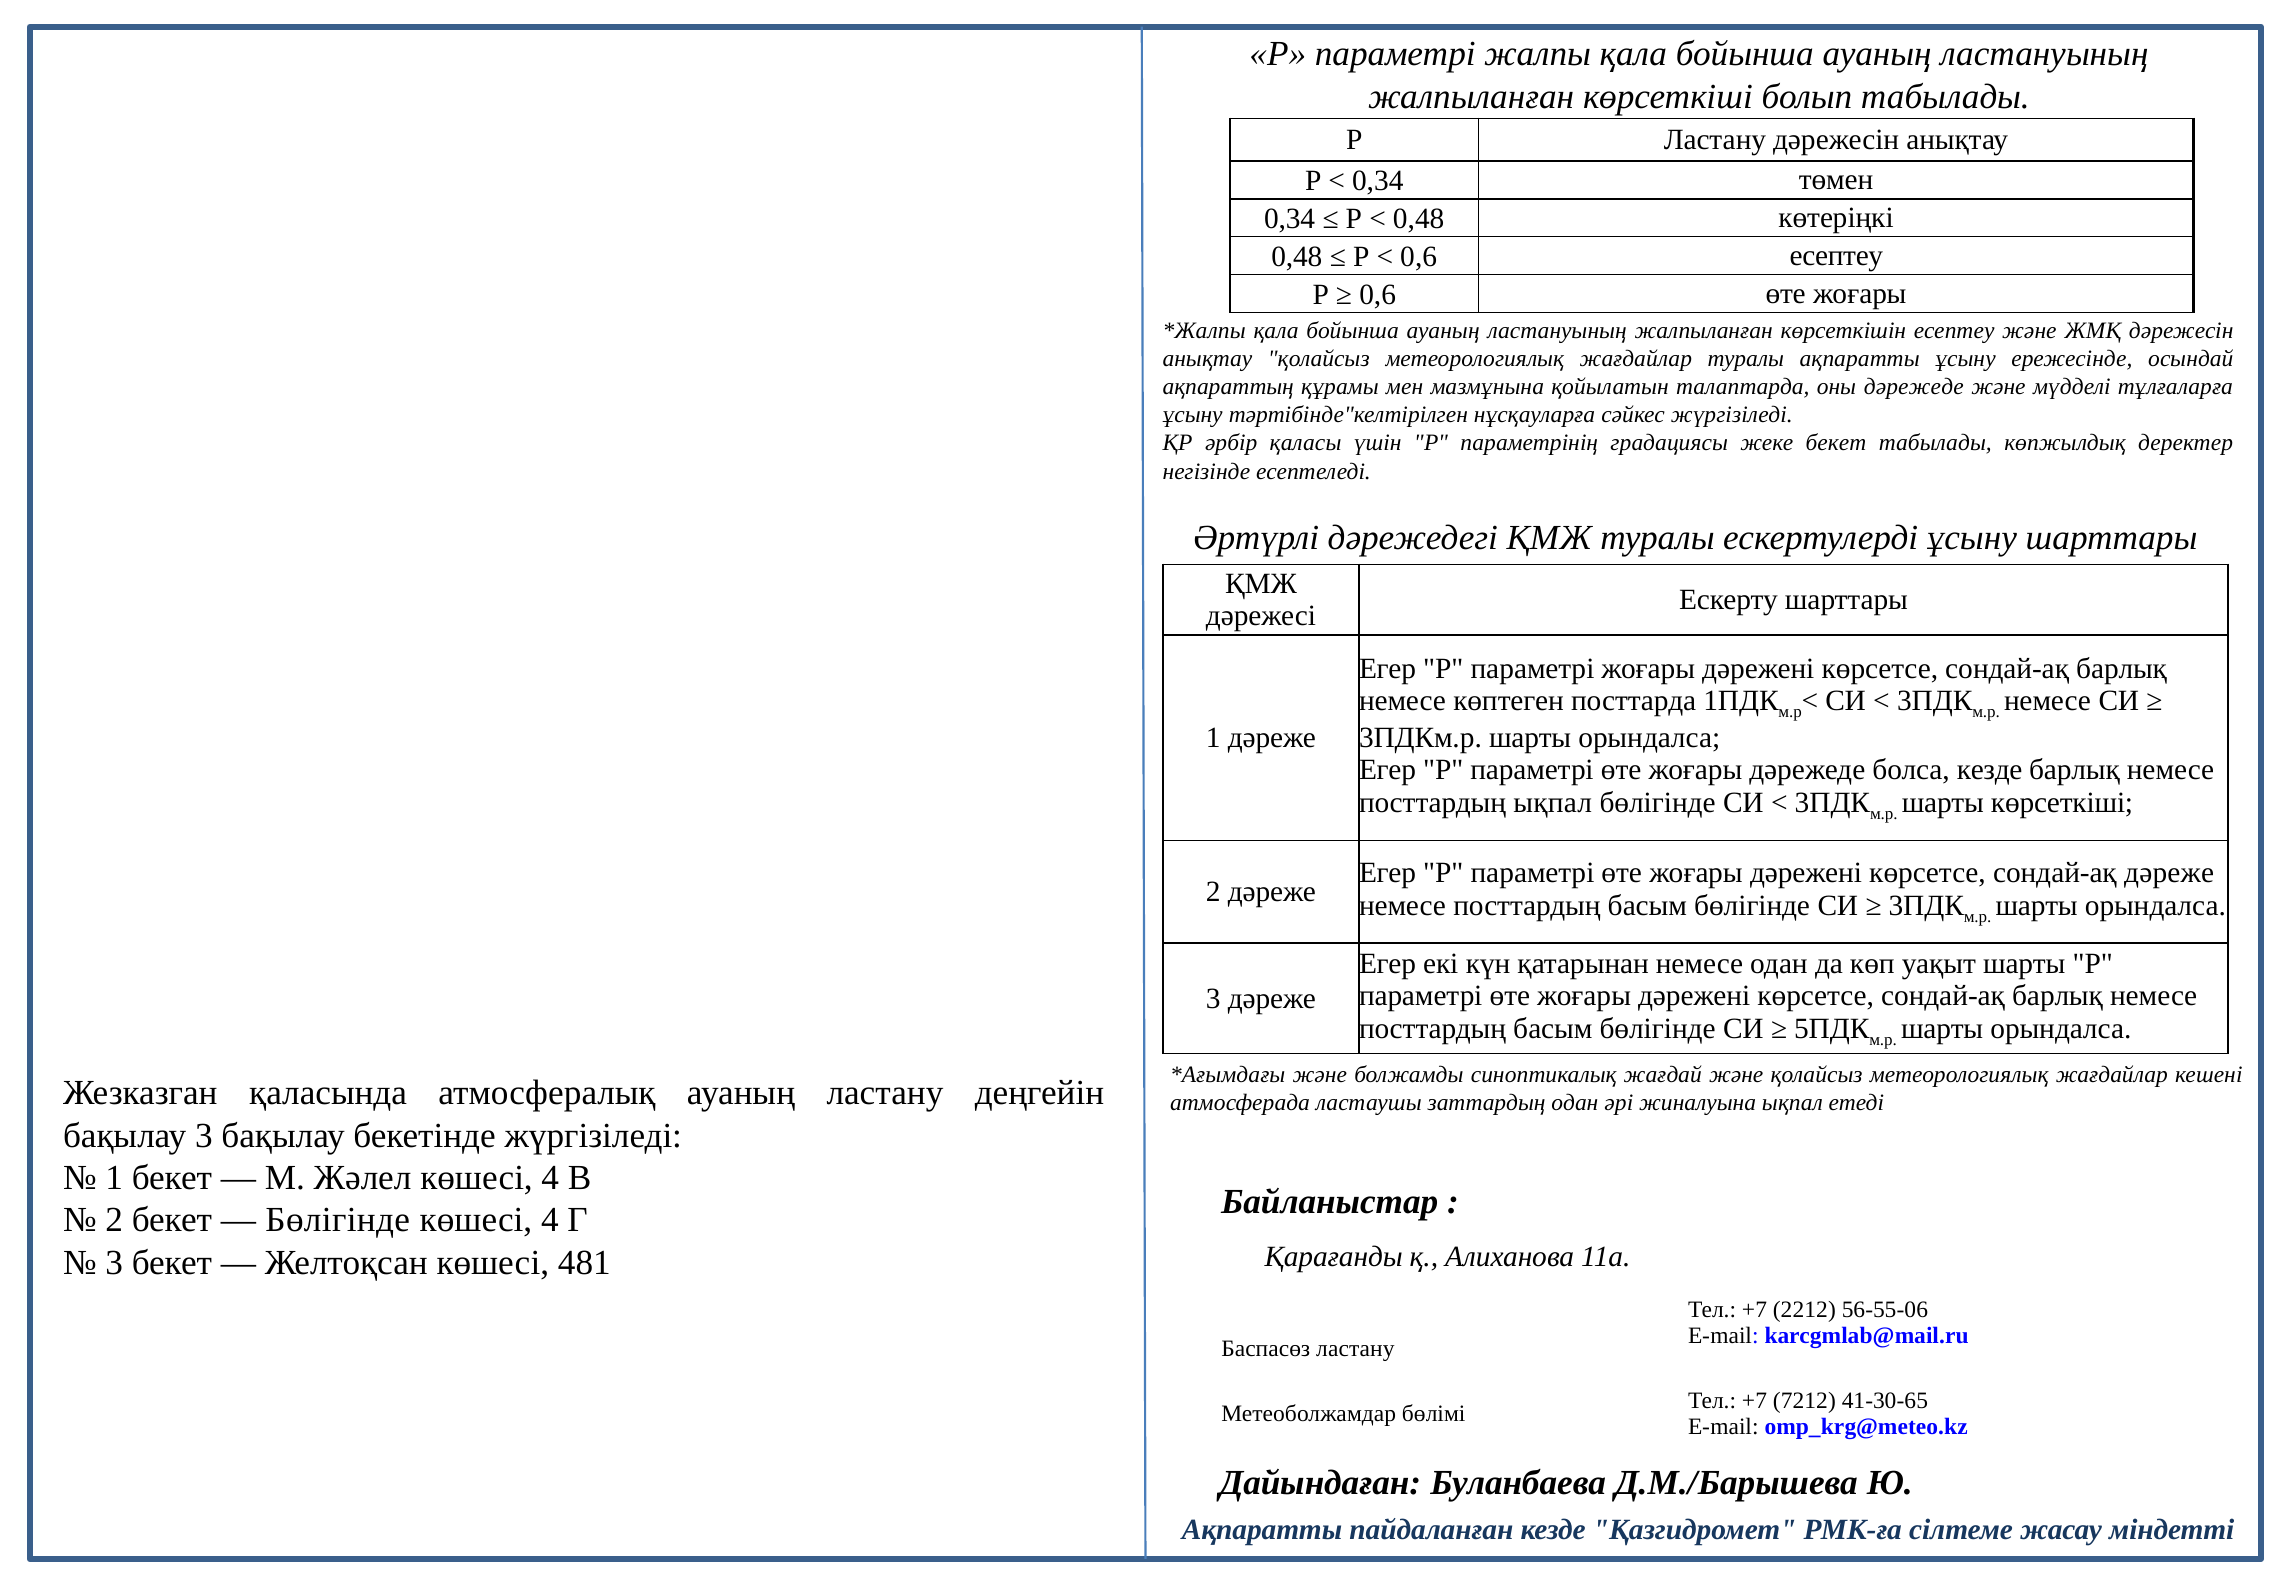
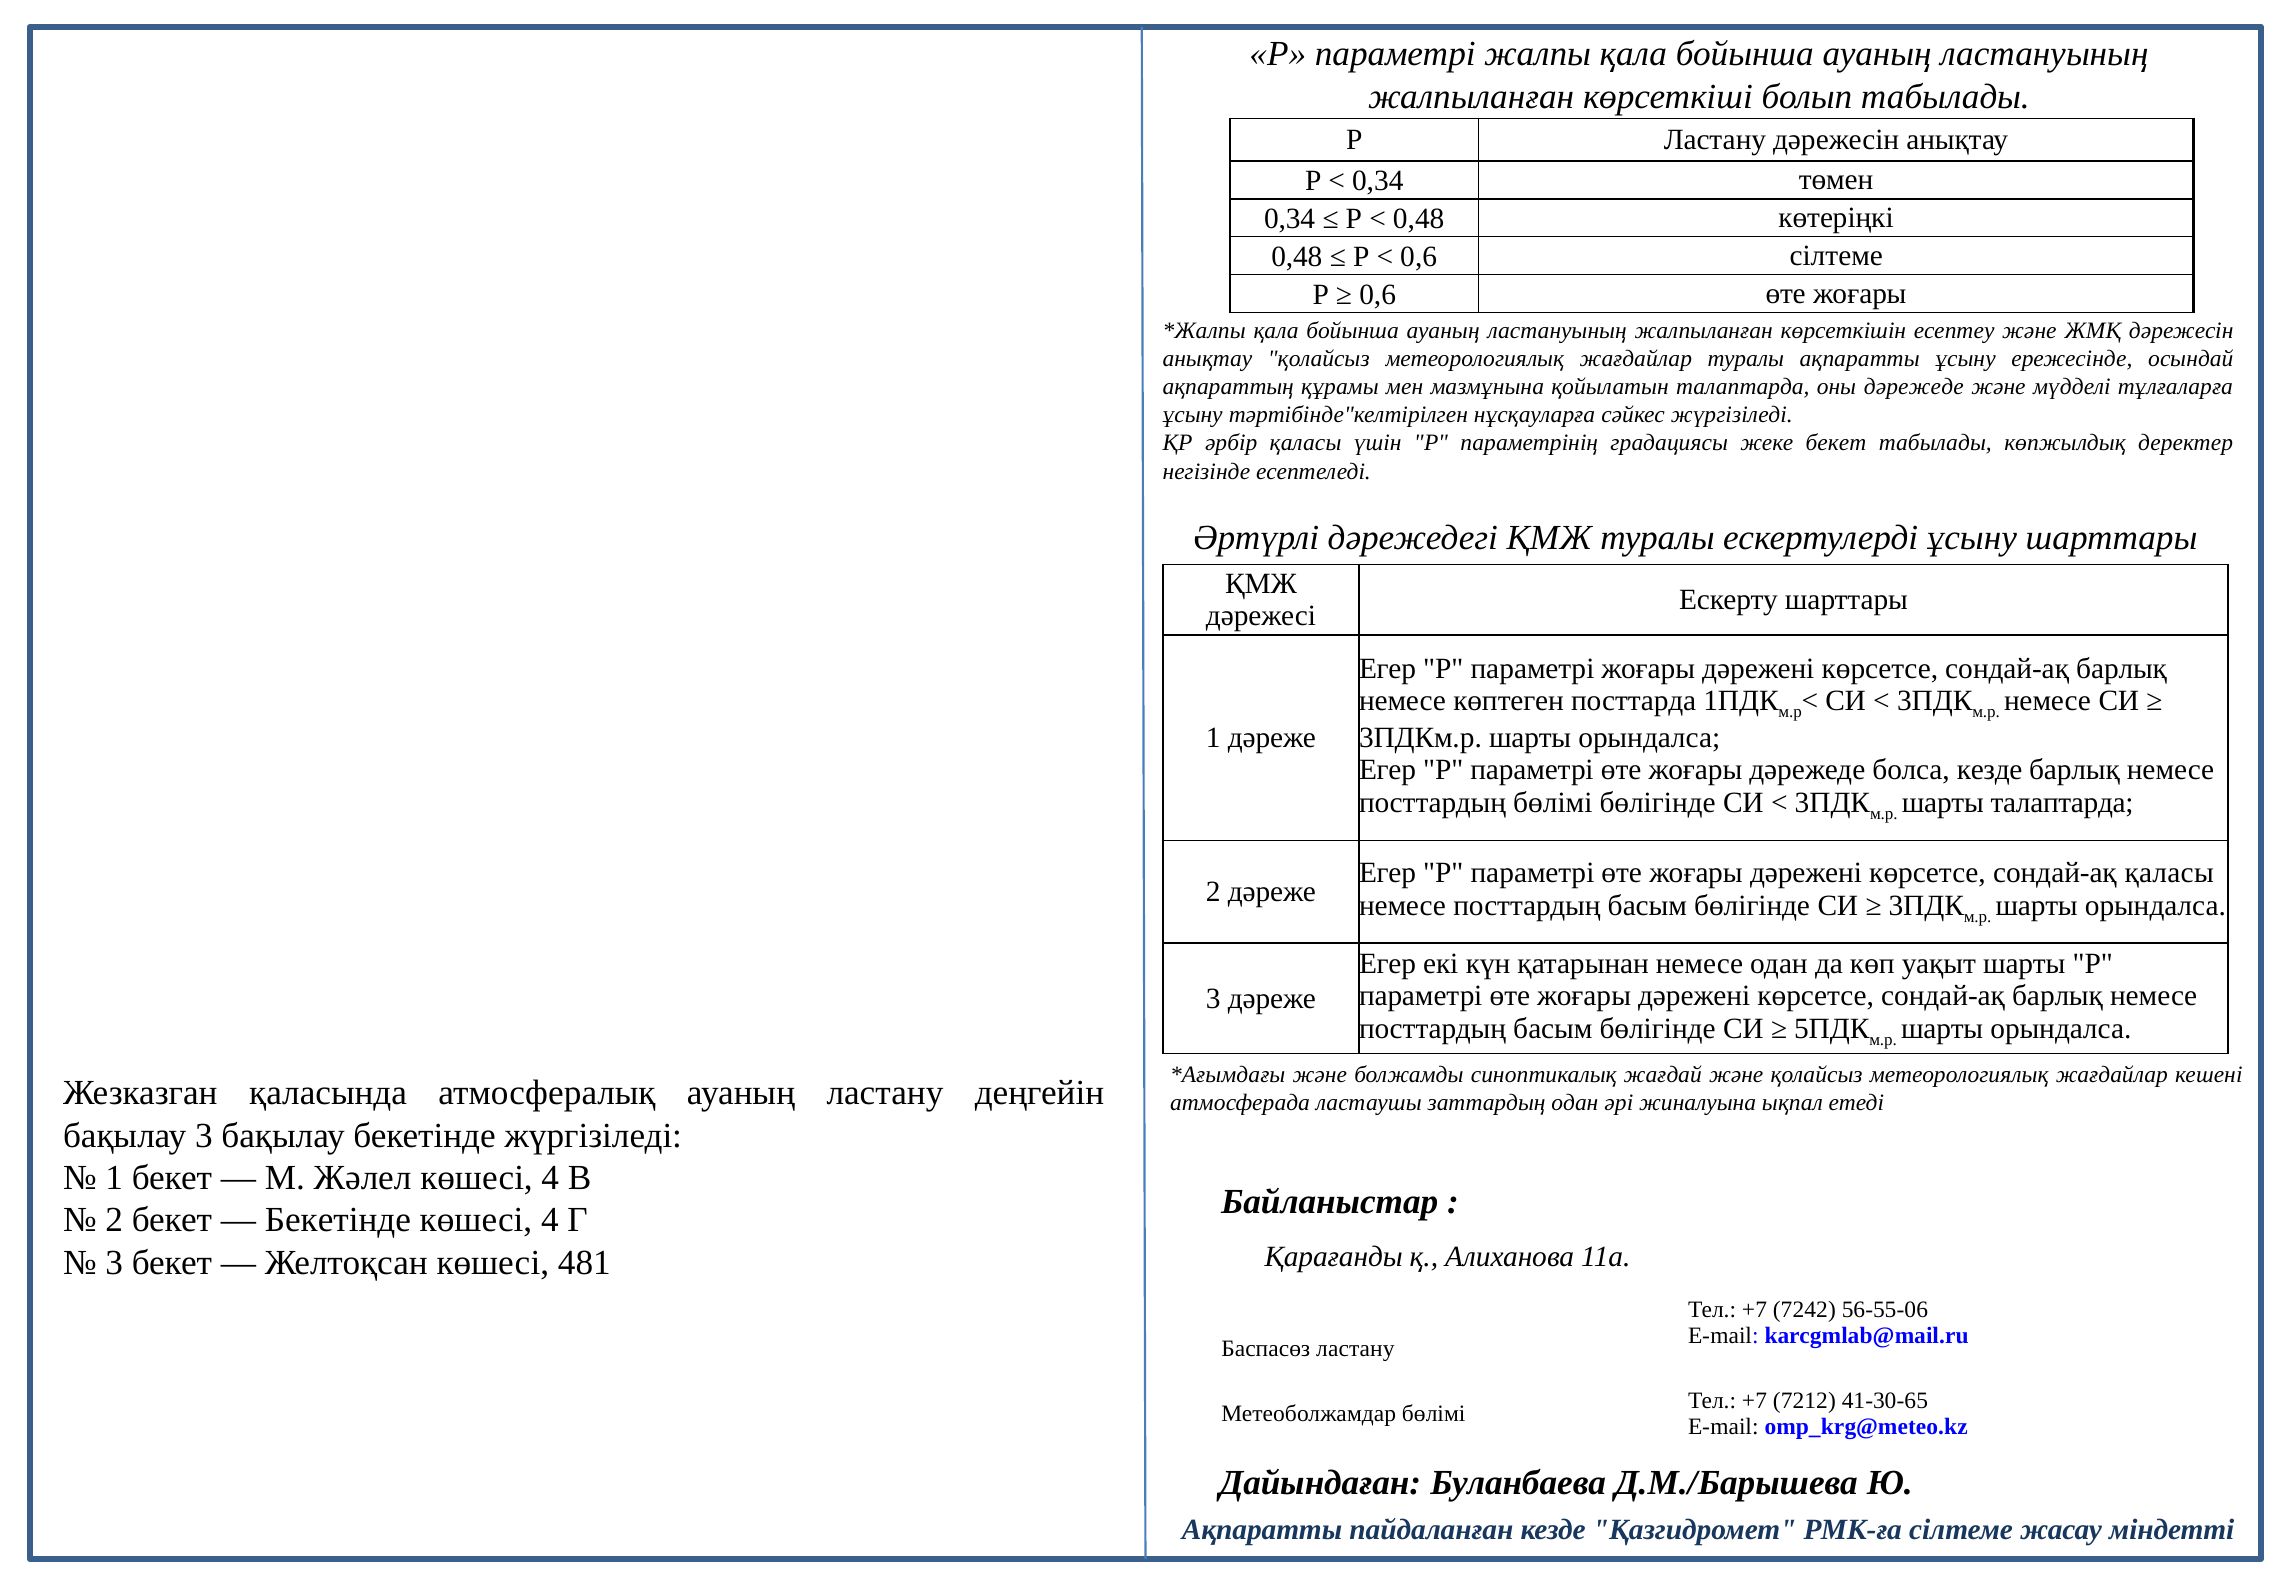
0,6 есептеу: есептеу -> сілтеме
посттардың ықпал: ықпал -> бөлімі
шарты көрсеткіші: көрсеткіші -> талаптарда
сондай-ақ дәреже: дәреже -> қаласы
Бөлігінде at (338, 1220): Бөлігінде -> Бекетінде
2212: 2212 -> 7242
